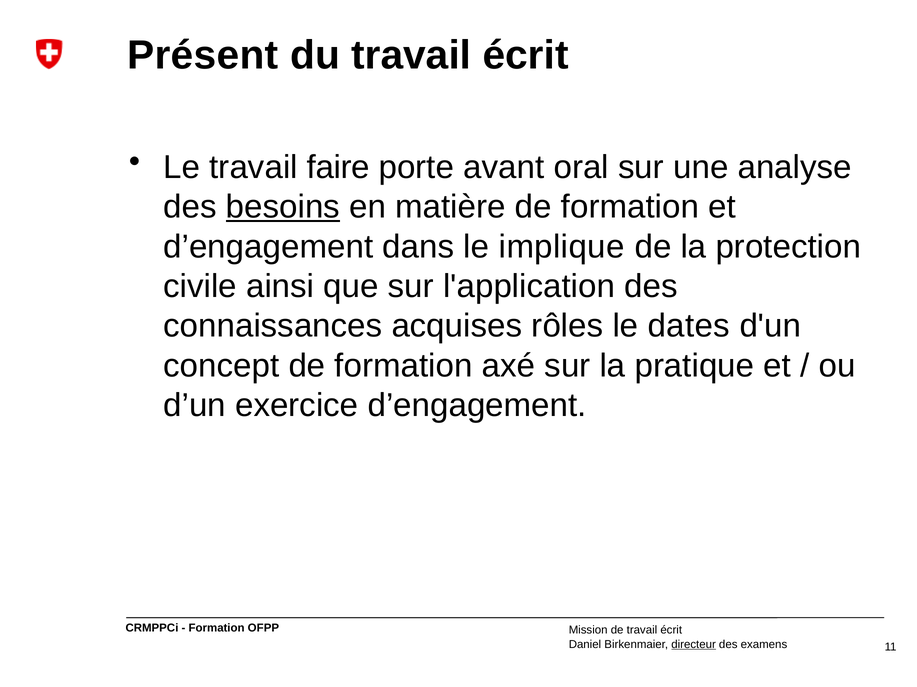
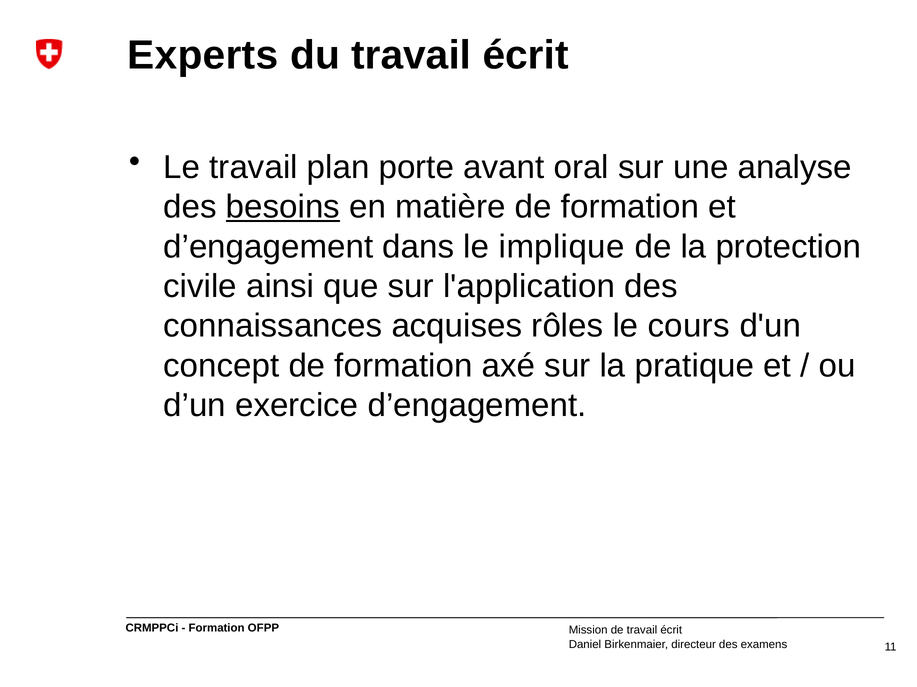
Présent: Présent -> Experts
faire: faire -> plan
dates: dates -> cours
directeur underline: present -> none
